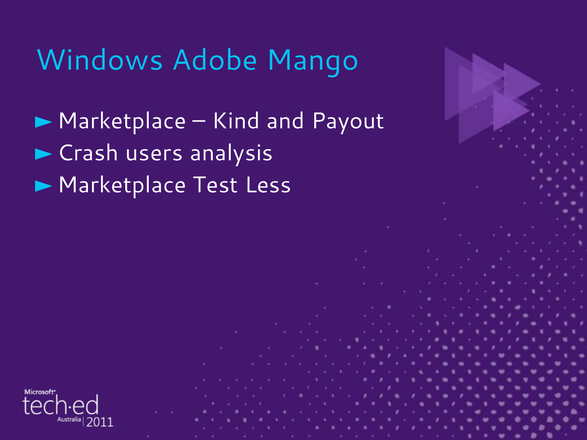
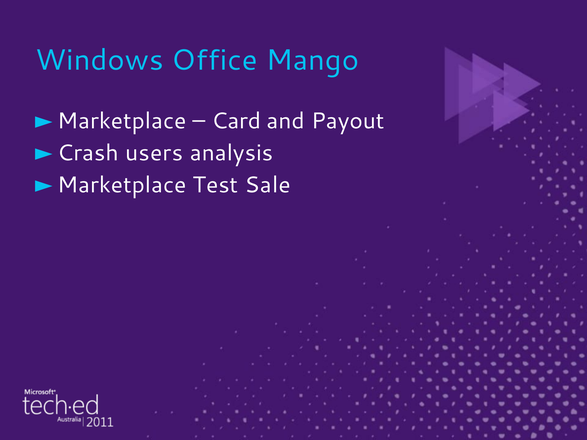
Adobe: Adobe -> Office
Kind: Kind -> Card
Less: Less -> Sale
